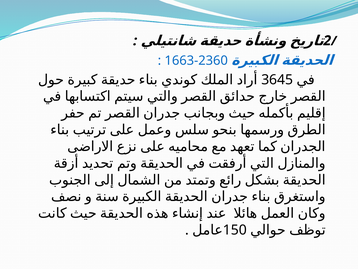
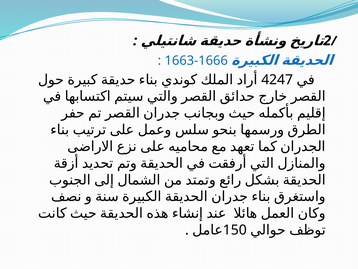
2360: 2360 -> 1666
3645: 3645 -> 4247
